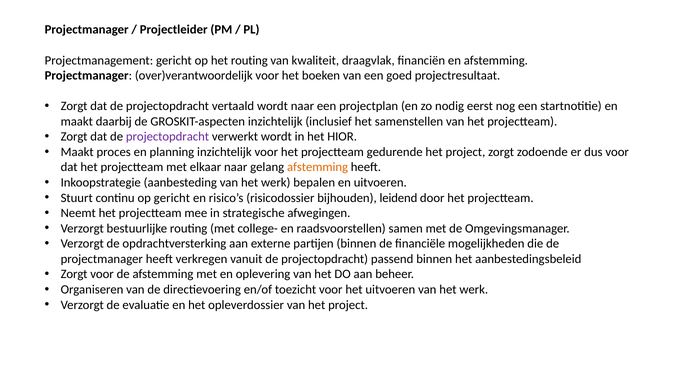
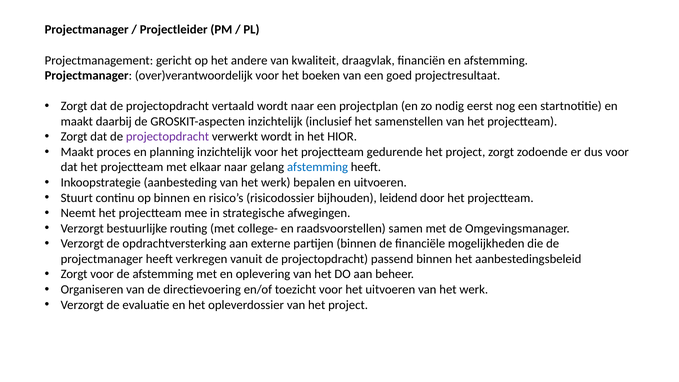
het routing: routing -> andere
afstemming at (318, 167) colour: orange -> blue
op gericht: gericht -> binnen
